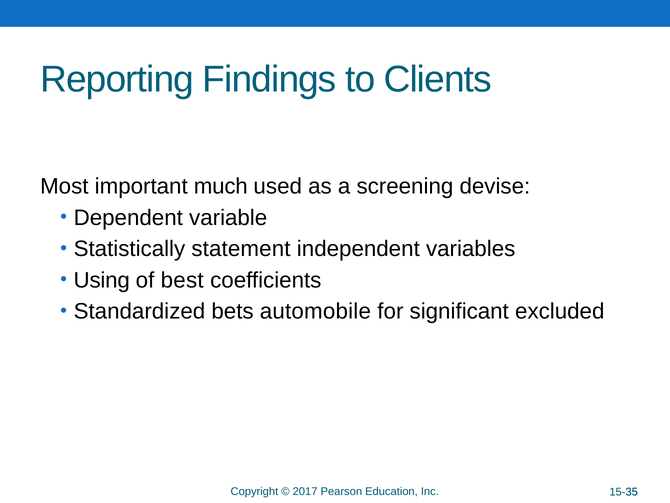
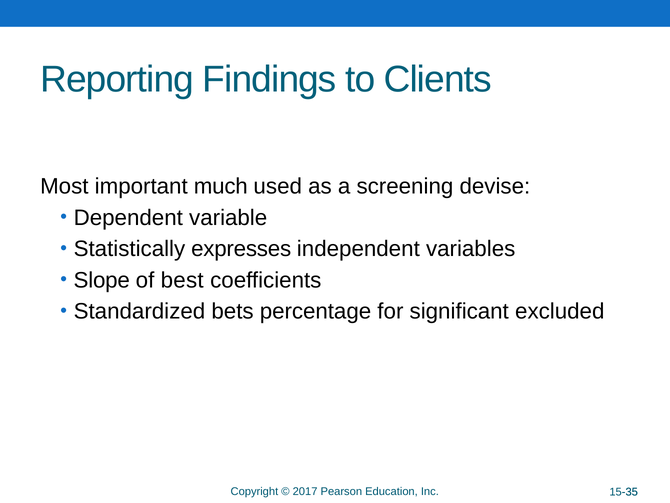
statement: statement -> expresses
Using: Using -> Slope
automobile: automobile -> percentage
